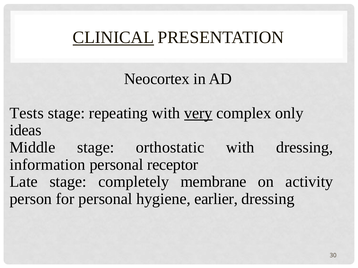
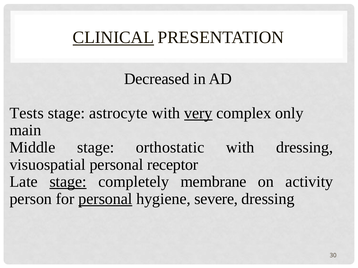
Neocortex: Neocortex -> Decreased
repeating: repeating -> astrocyte
ideas: ideas -> main
information: information -> visuospatial
stage at (68, 182) underline: none -> present
personal at (105, 199) underline: none -> present
earlier: earlier -> severe
